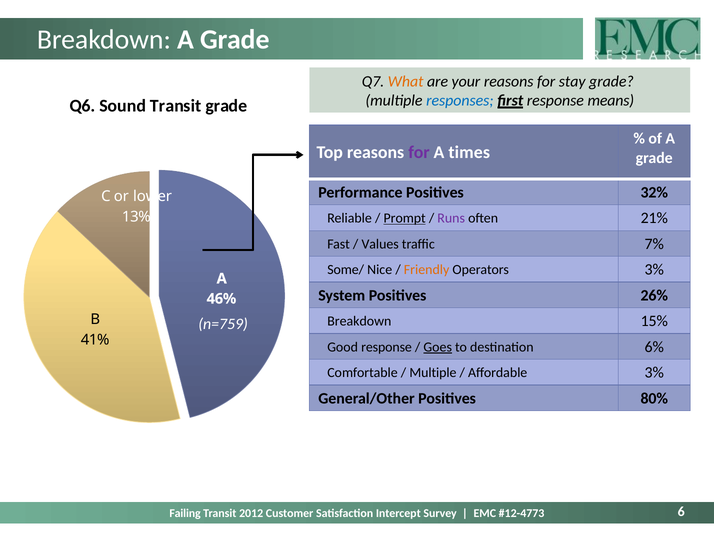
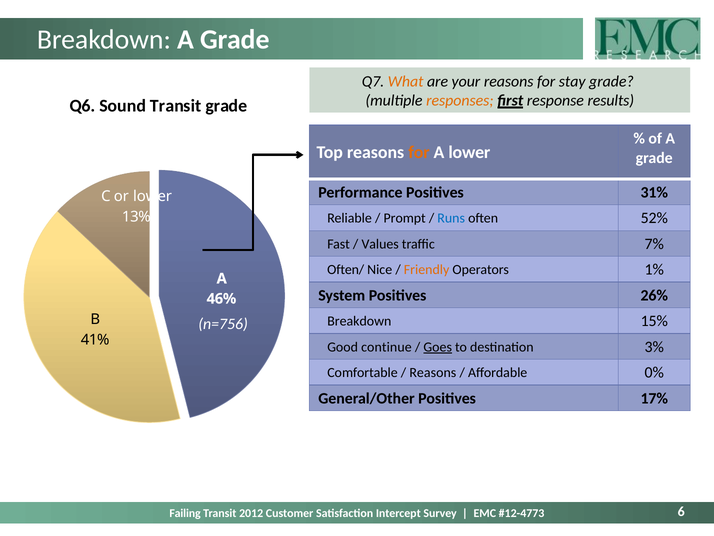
responses colour: blue -> orange
means: means -> results
for at (419, 152) colour: purple -> orange
A times: times -> lower
32%: 32% -> 31%
Prompt underline: present -> none
Runs colour: purple -> blue
21%: 21% -> 52%
Some/: Some/ -> Often/
Operators 3%: 3% -> 1%
n=759: n=759 -> n=756
Good response: response -> continue
6%: 6% -> 3%
Multiple at (433, 372): Multiple -> Reasons
Affordable 3%: 3% -> 0%
80%: 80% -> 17%
